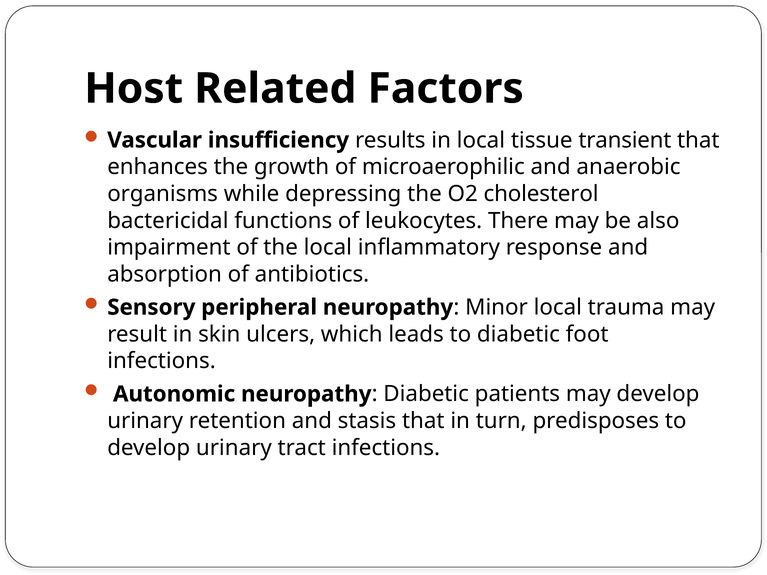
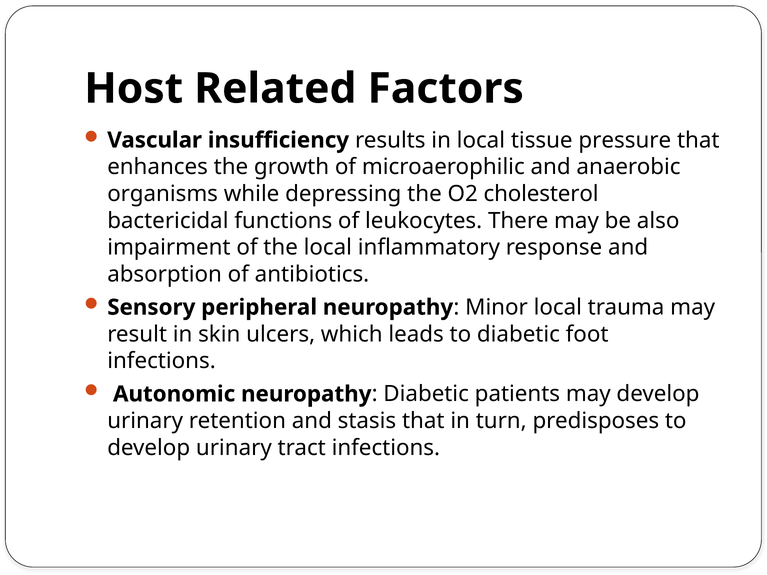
transient: transient -> pressure
